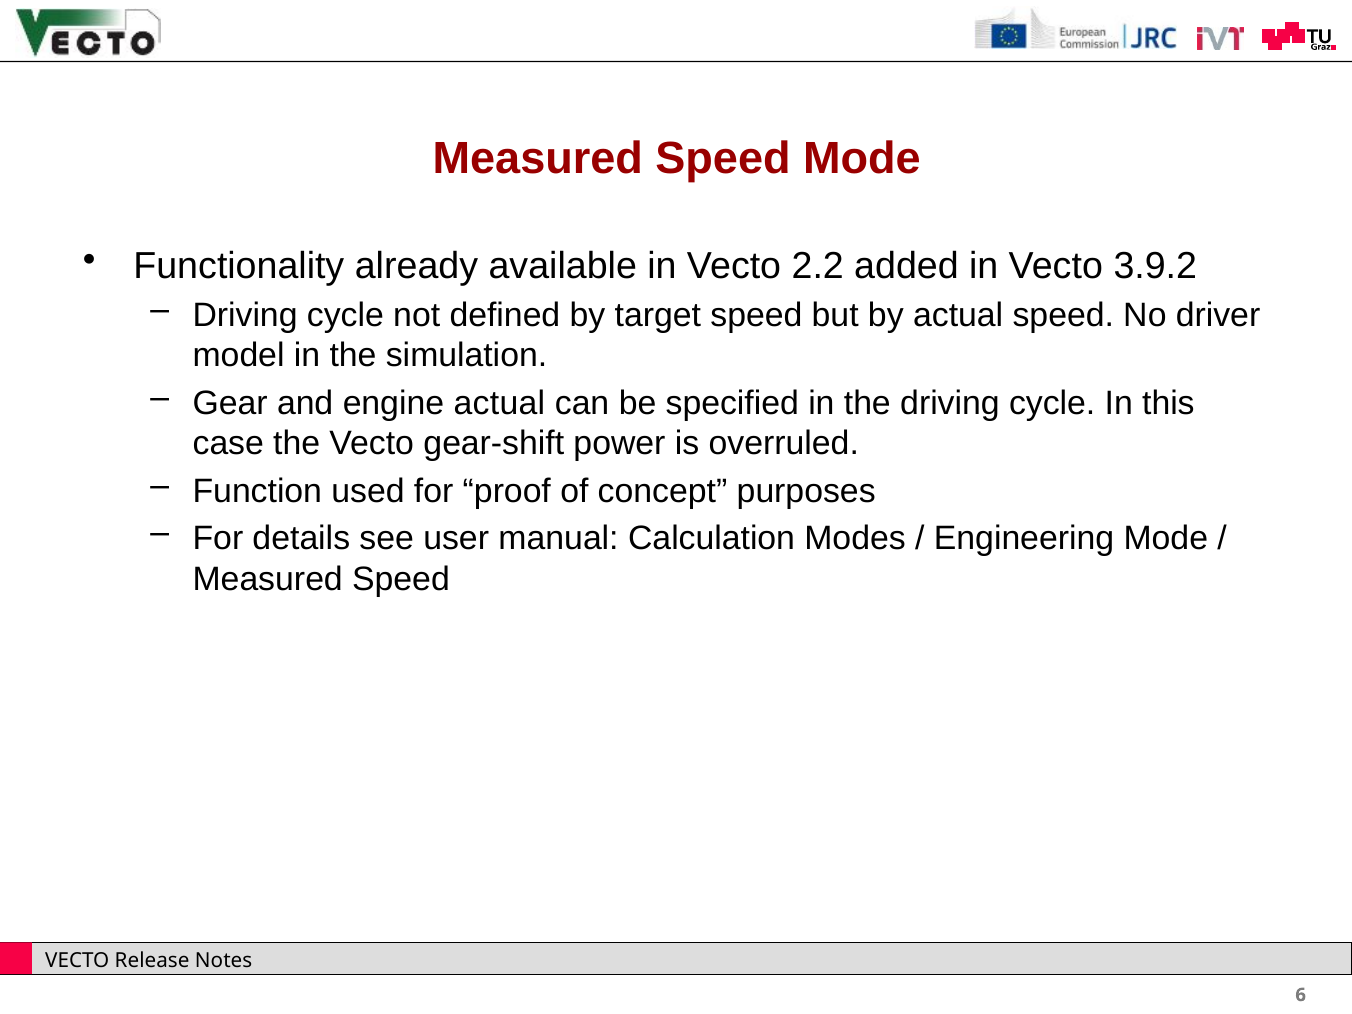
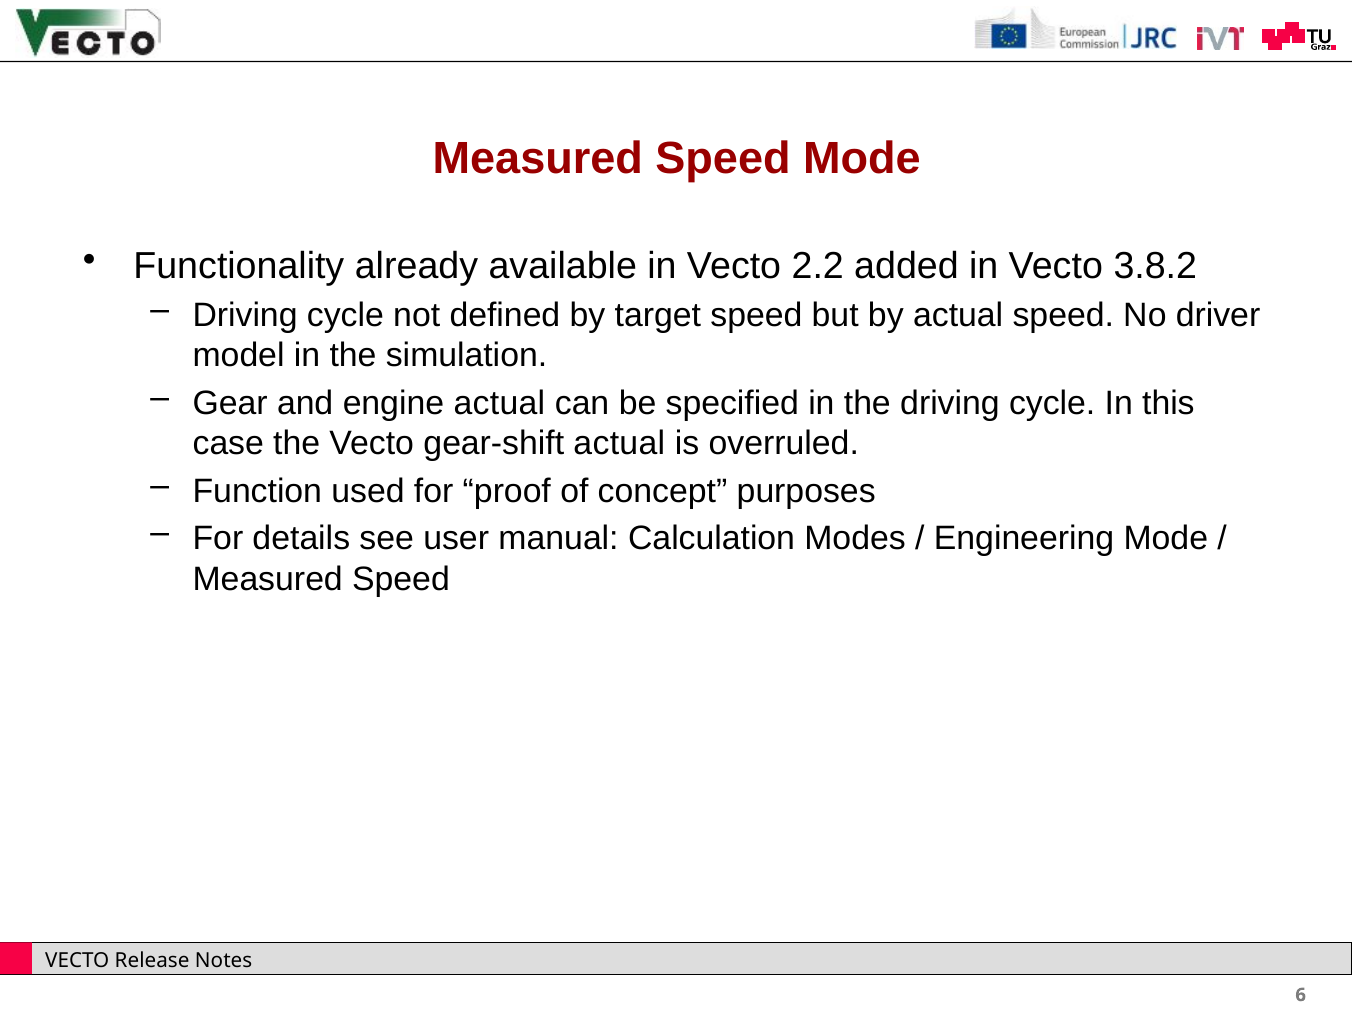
3.9.2: 3.9.2 -> 3.8.2
gear-shift power: power -> actual
